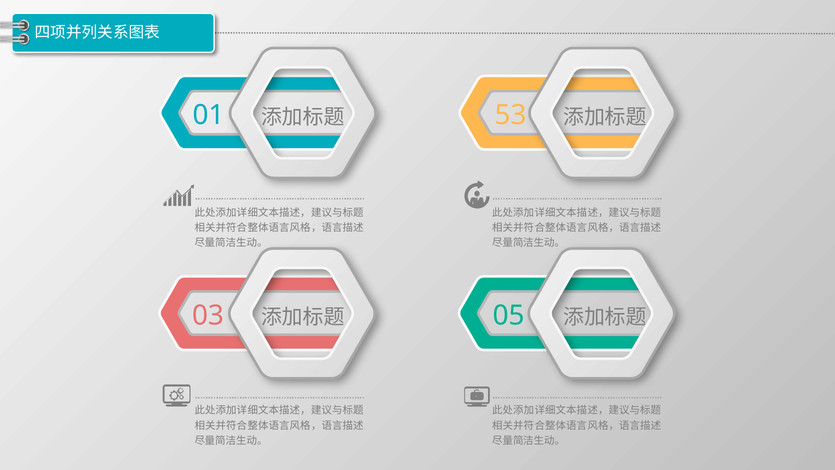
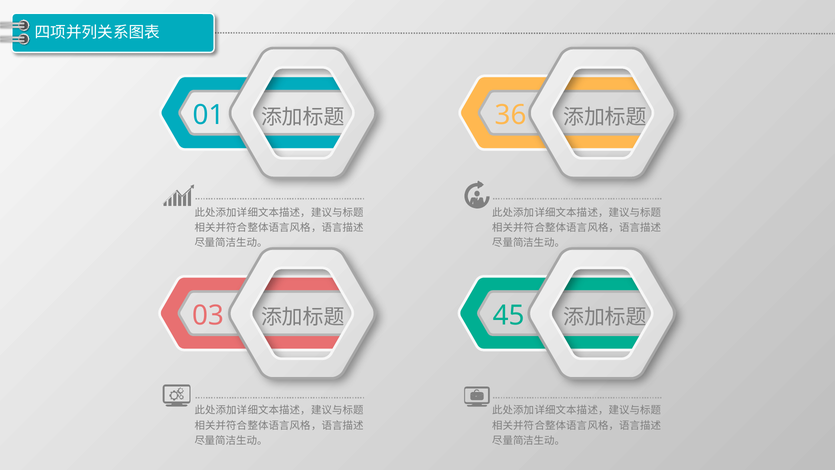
53: 53 -> 36
05: 05 -> 45
